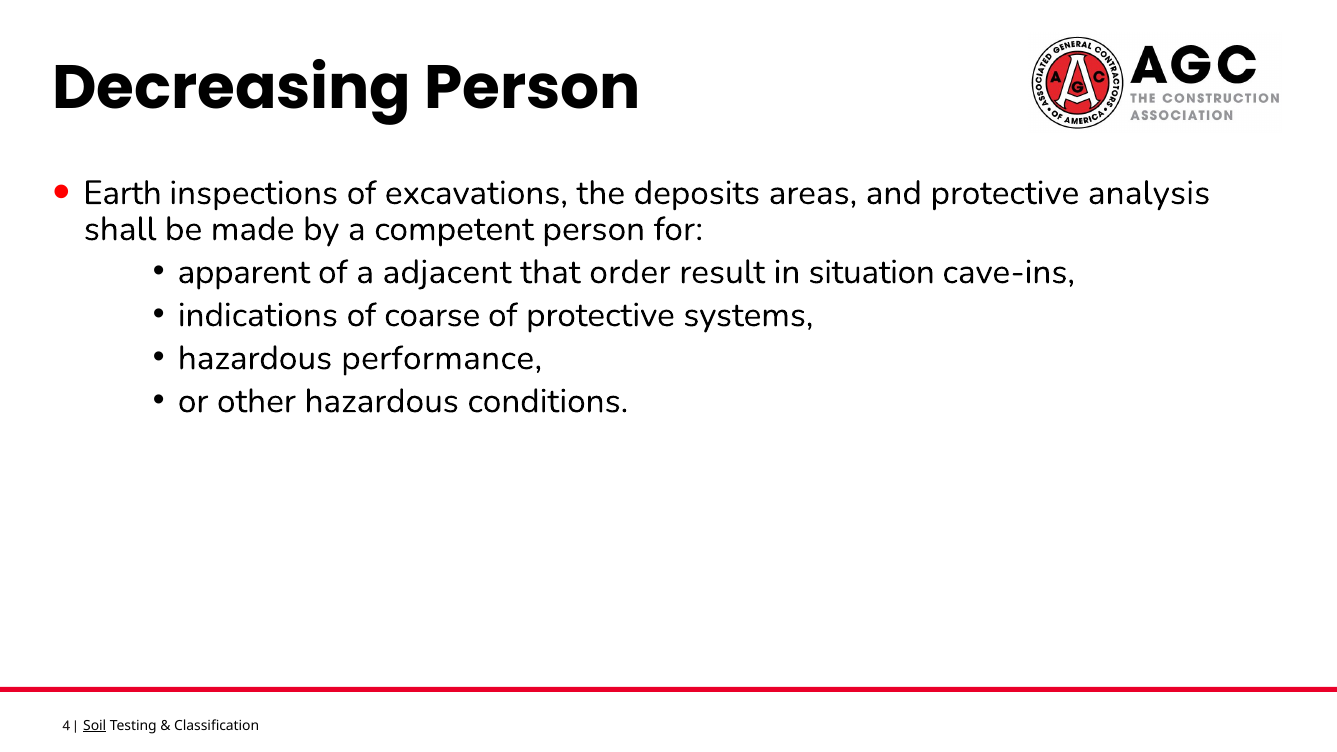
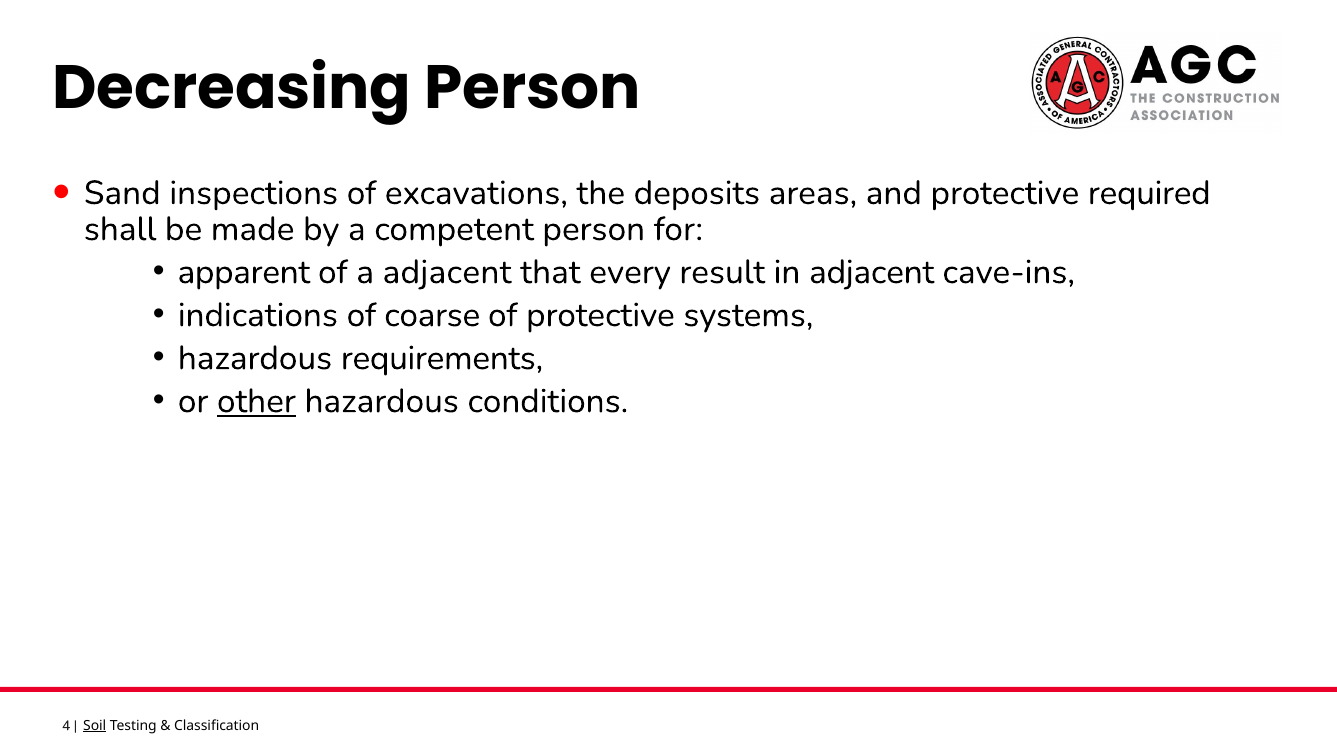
Earth: Earth -> Sand
analysis: analysis -> required
order: order -> every
in situation: situation -> adjacent
performance: performance -> requirements
other underline: none -> present
